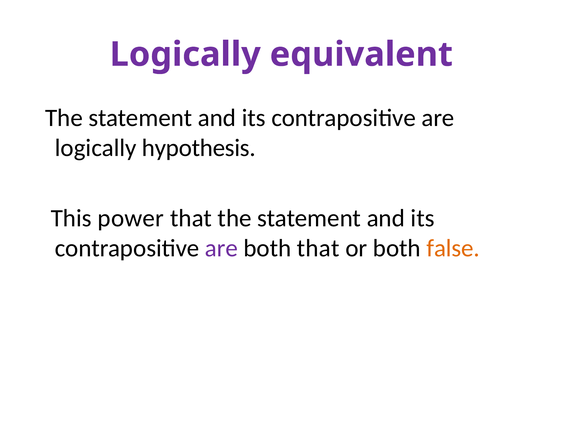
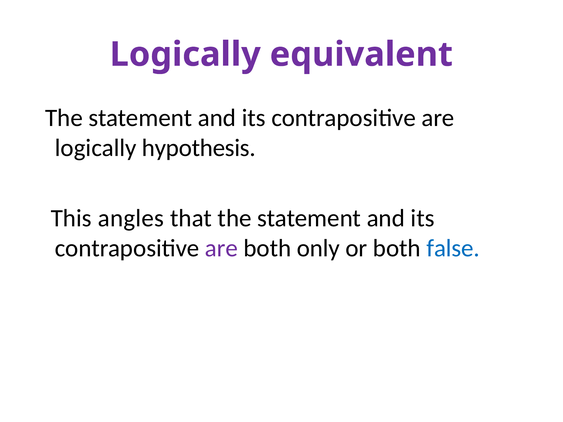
power: power -> angles
both that: that -> only
false colour: orange -> blue
